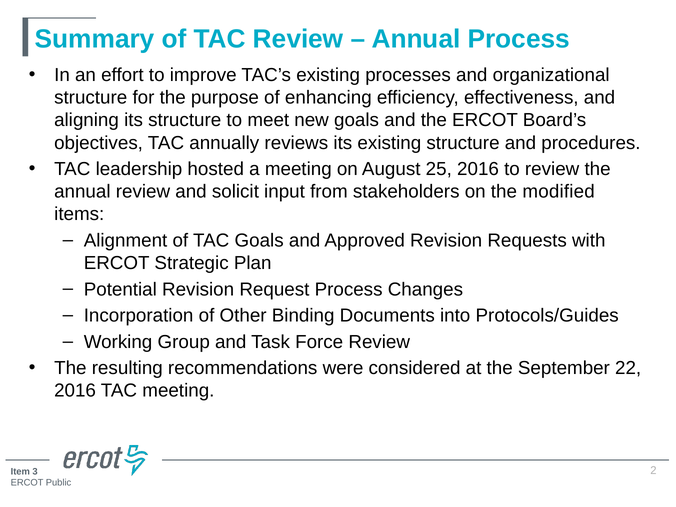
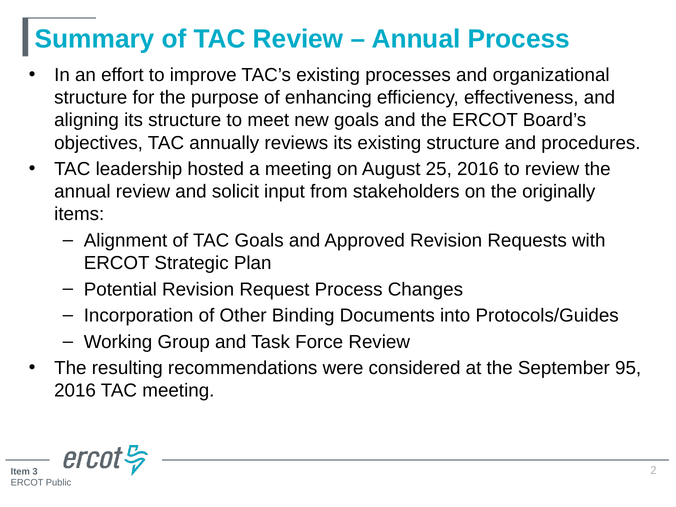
modified: modified -> originally
22: 22 -> 95
